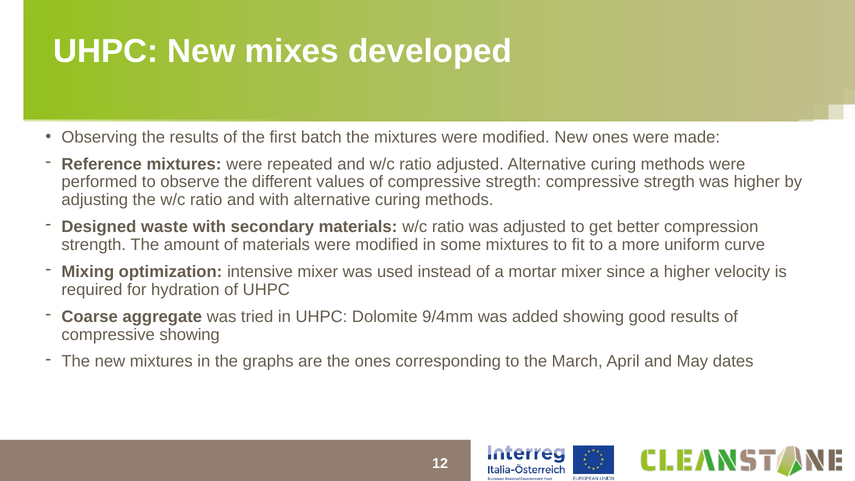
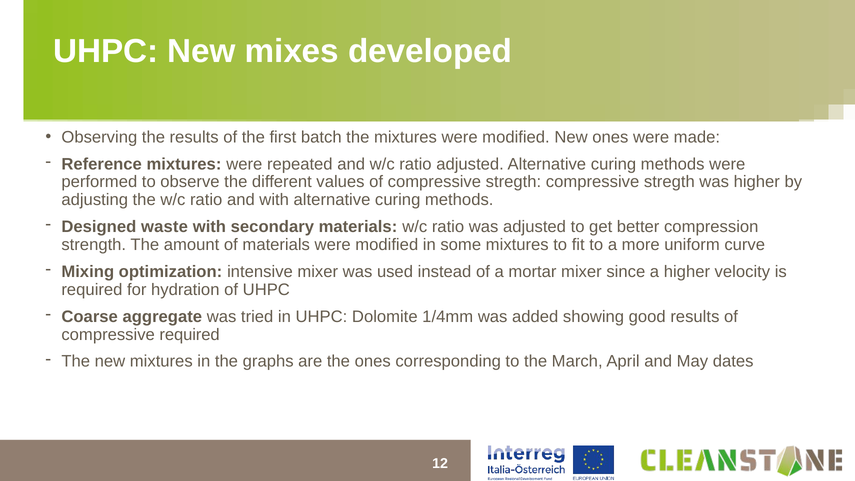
9/4mm: 9/4mm -> 1/4mm
compressive showing: showing -> required
